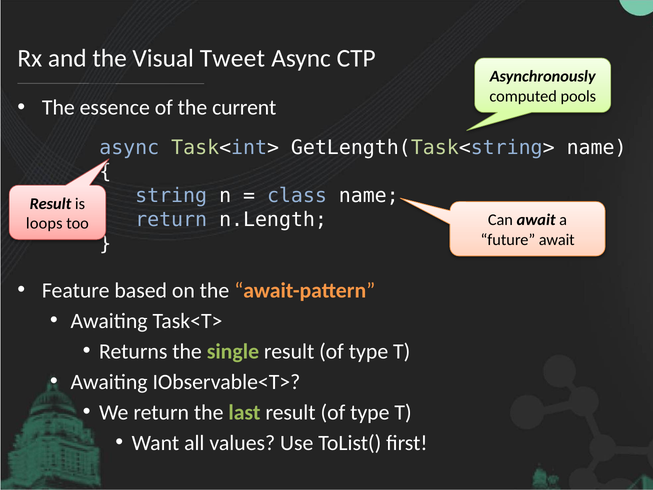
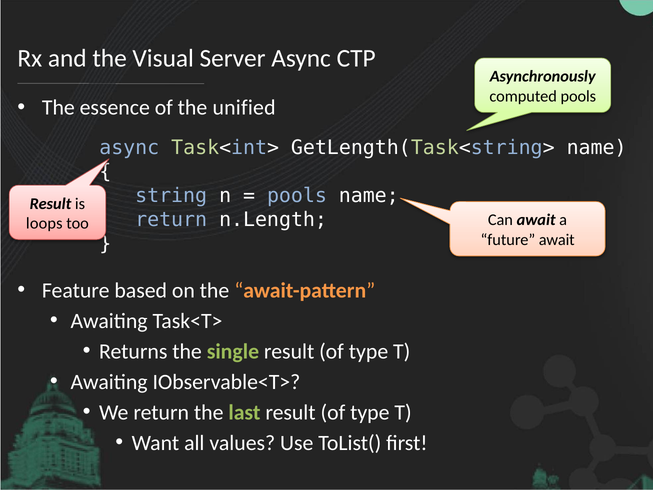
Tweet: Tweet -> Server
current: current -> unified
class at (297, 196): class -> pools
